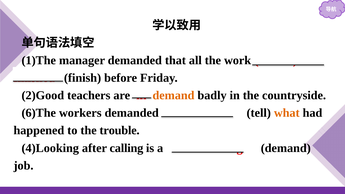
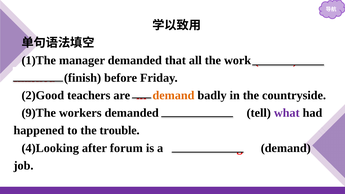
6)The: 6)The -> 9)The
what colour: orange -> purple
calling: calling -> forum
